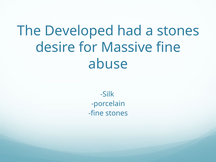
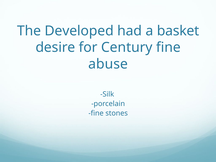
a stones: stones -> basket
Massive: Massive -> Century
